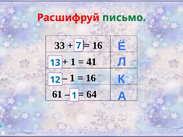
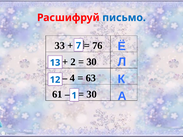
письмо colour: green -> blue
16 at (97, 46): 16 -> 76
1 at (73, 62): 1 -> 2
41 at (92, 62): 41 -> 30
1 at (72, 78): 1 -> 4
16 at (91, 78): 16 -> 63
64 at (92, 94): 64 -> 30
